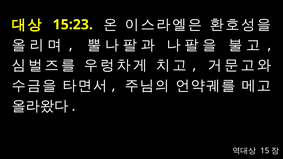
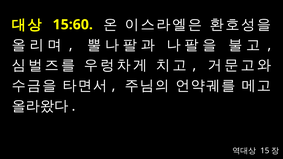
15:23: 15:23 -> 15:60
